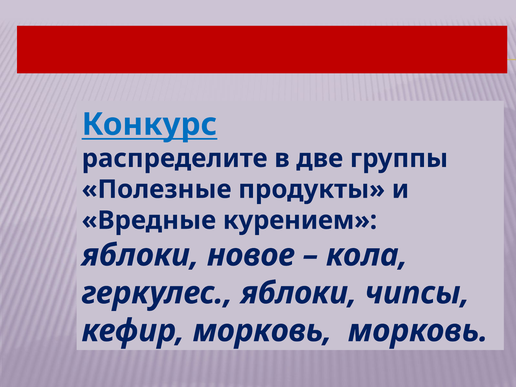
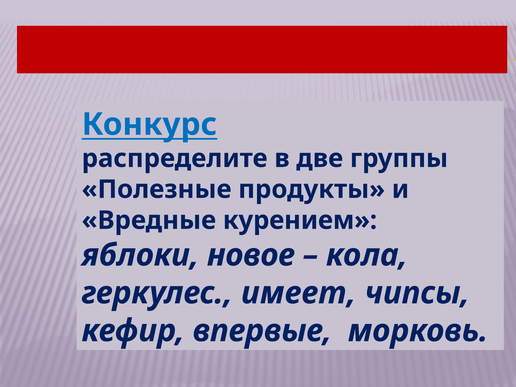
геркулес яблоки: яблоки -> имеет
кефир морковь: морковь -> впервые
